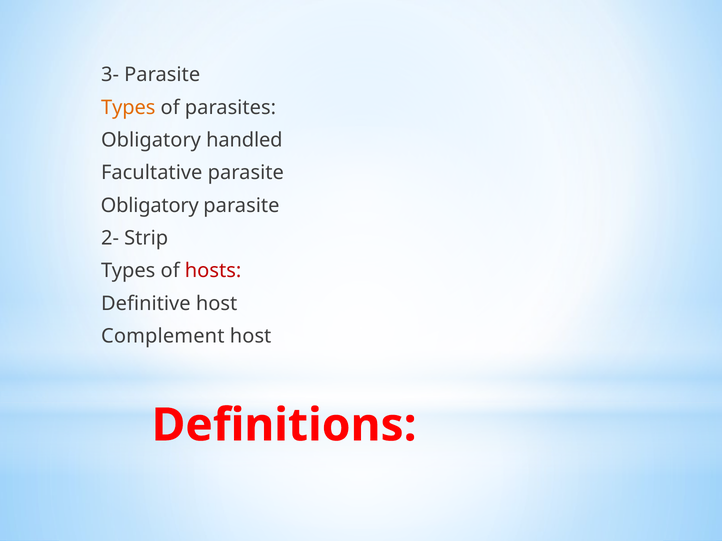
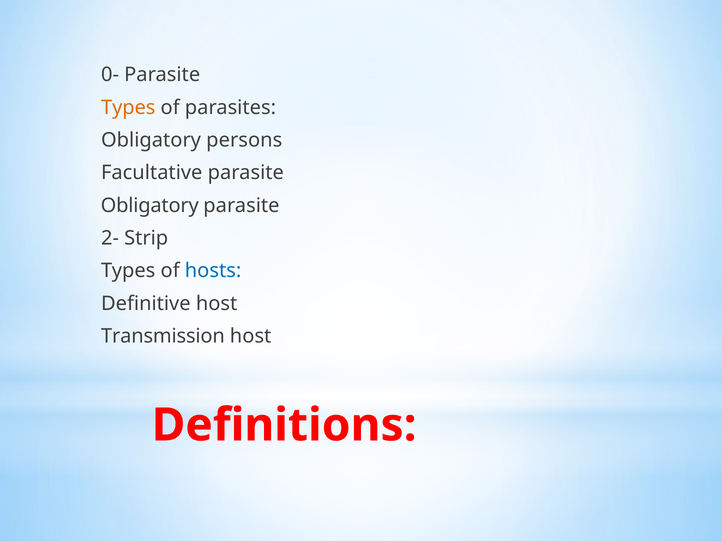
3-: 3- -> 0-
handled: handled -> persons
hosts colour: red -> blue
Complement: Complement -> Transmission
